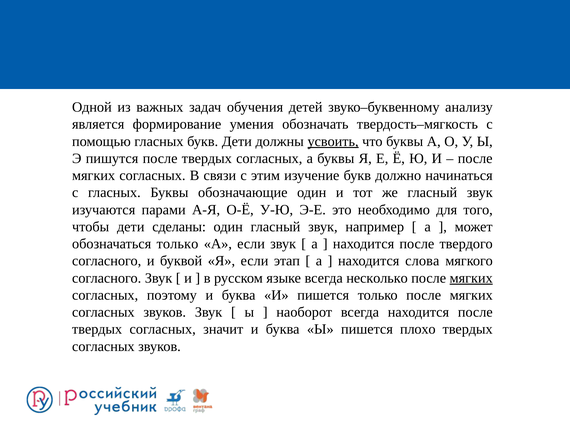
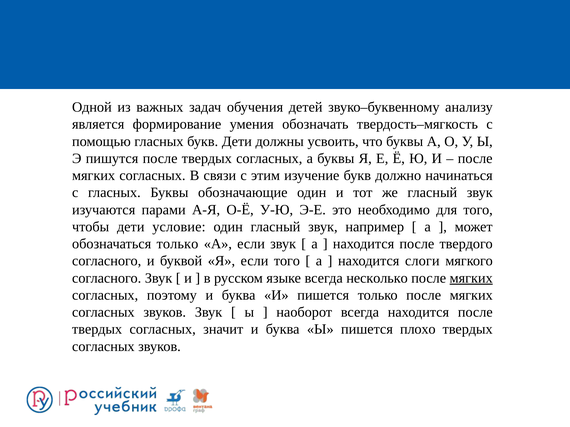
усвоить underline: present -> none
сделаны: сделаны -> условие
если этап: этап -> того
слова: слова -> слоги
